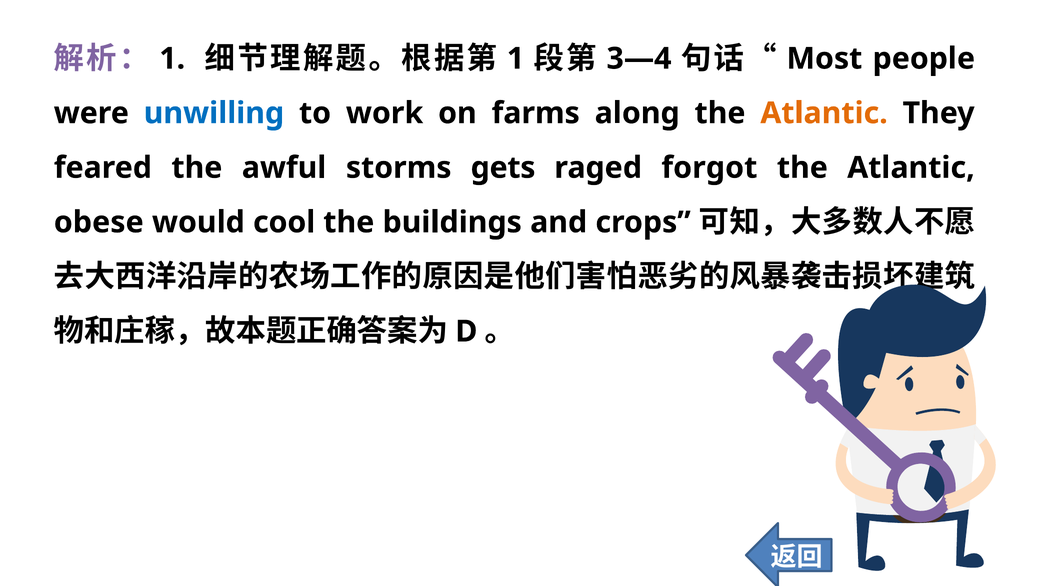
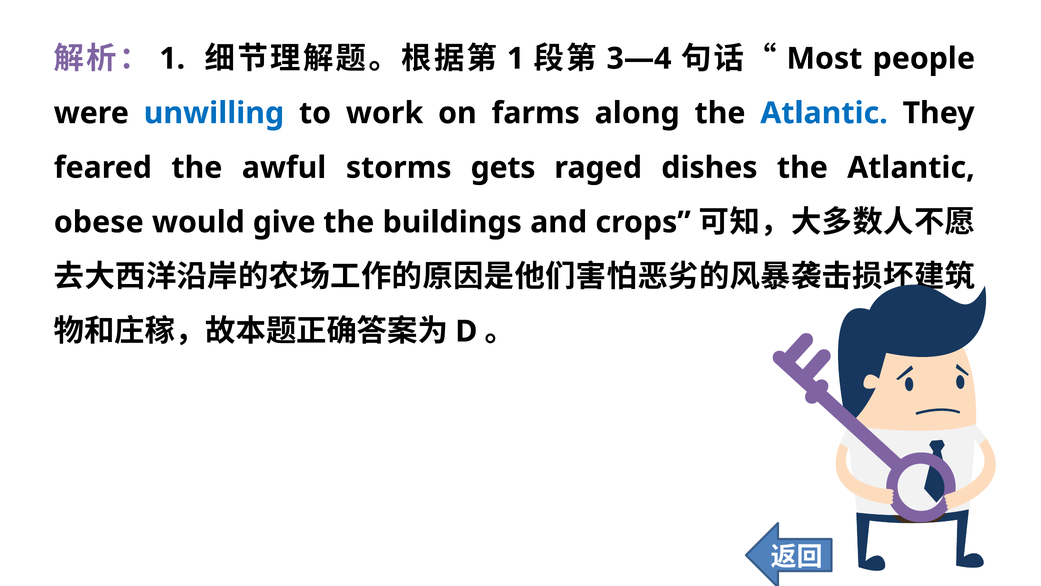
Atlantic at (824, 113) colour: orange -> blue
forgot: forgot -> dishes
cool: cool -> give
